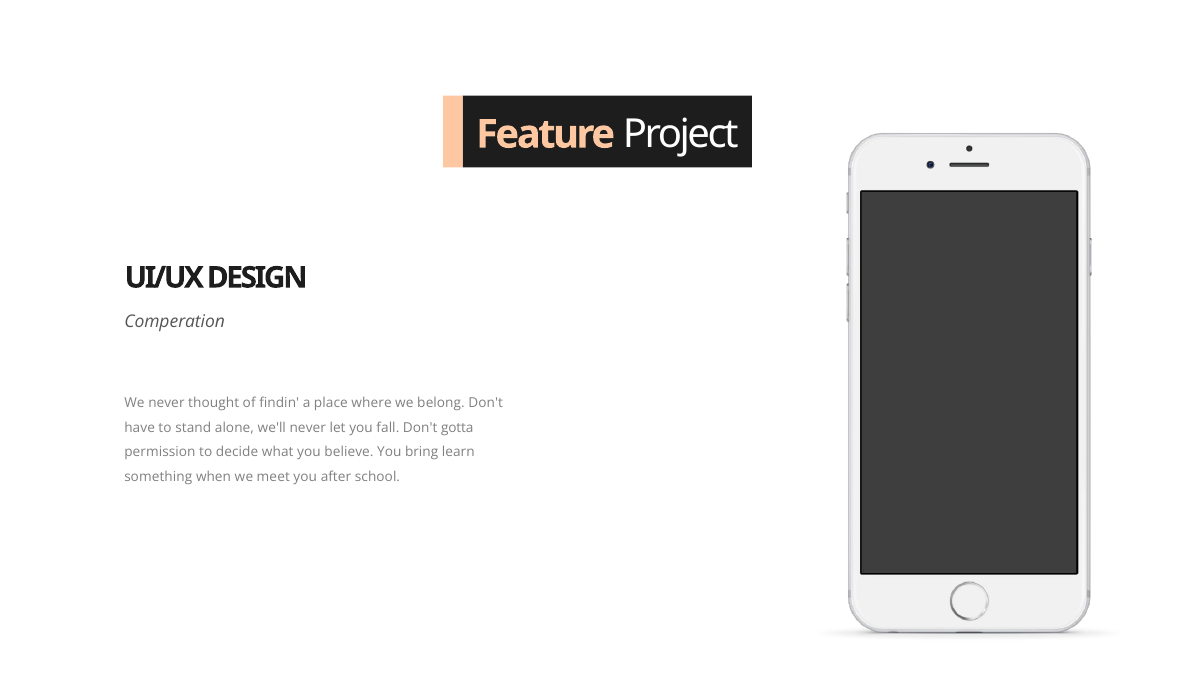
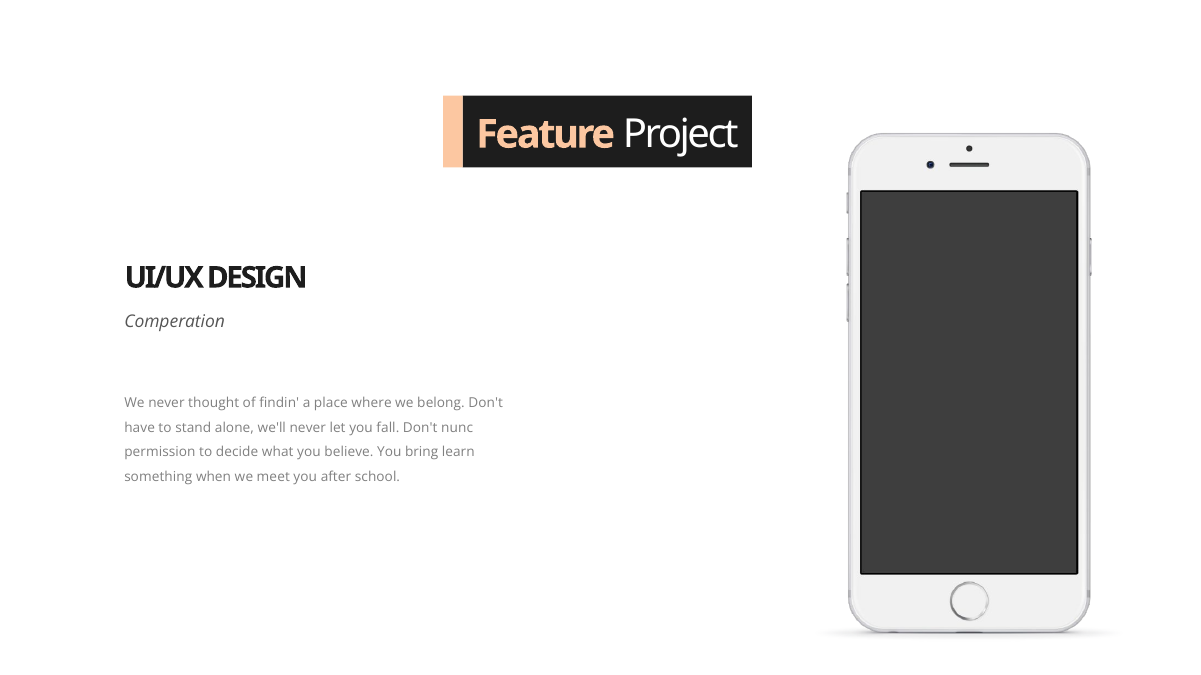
gotta: gotta -> nunc
